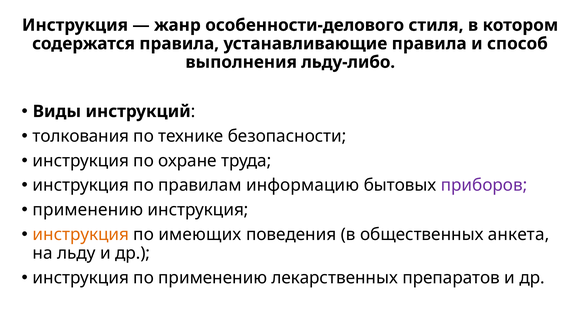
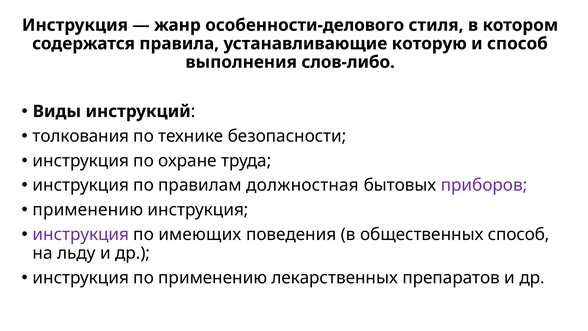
устанавливающие правила: правила -> которую
льду-либо: льду-либо -> слов-либо
информацию: информацию -> должностная
инструкция at (81, 234) colour: orange -> purple
общественных анкета: анкета -> способ
